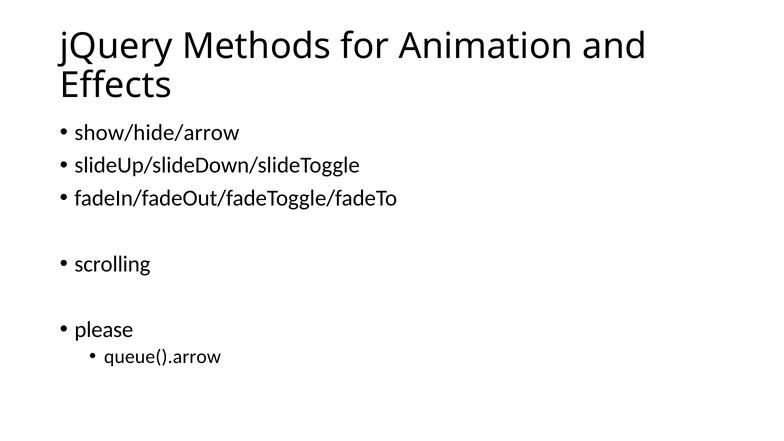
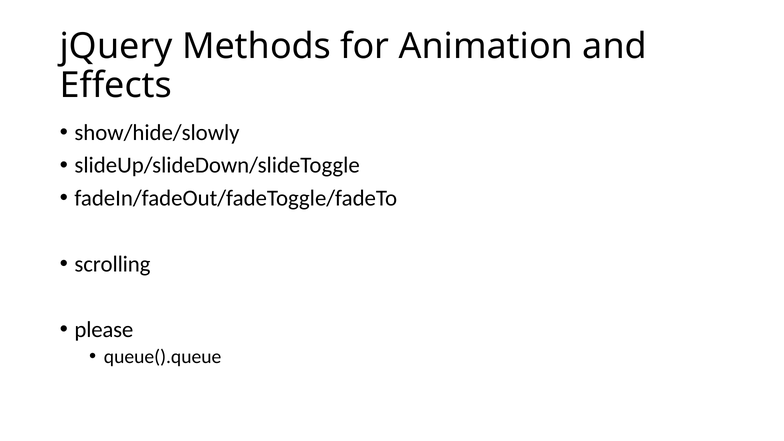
show/hide/arrow: show/hide/arrow -> show/hide/slowly
queue().arrow: queue().arrow -> queue().queue
